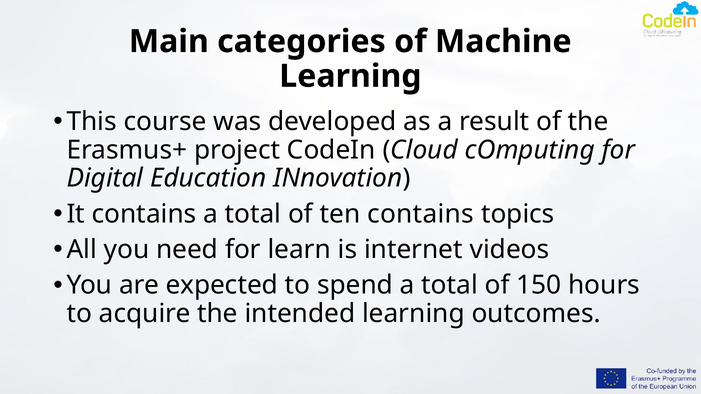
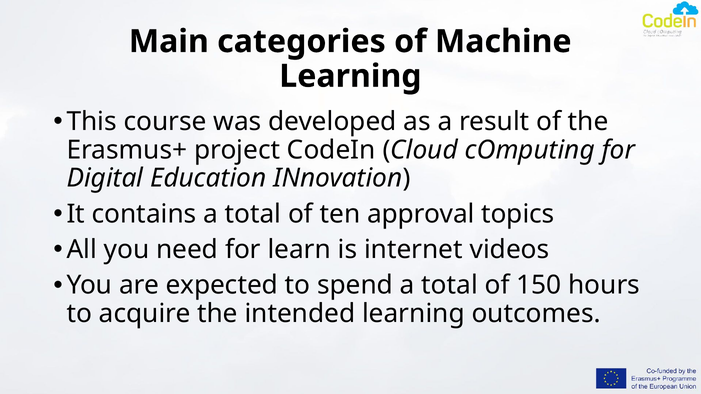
ten contains: contains -> approval
